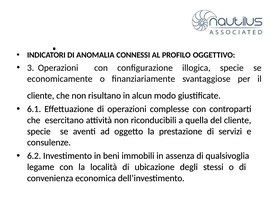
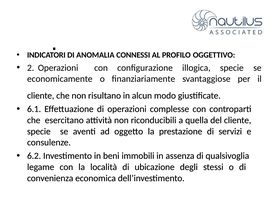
3: 3 -> 2
